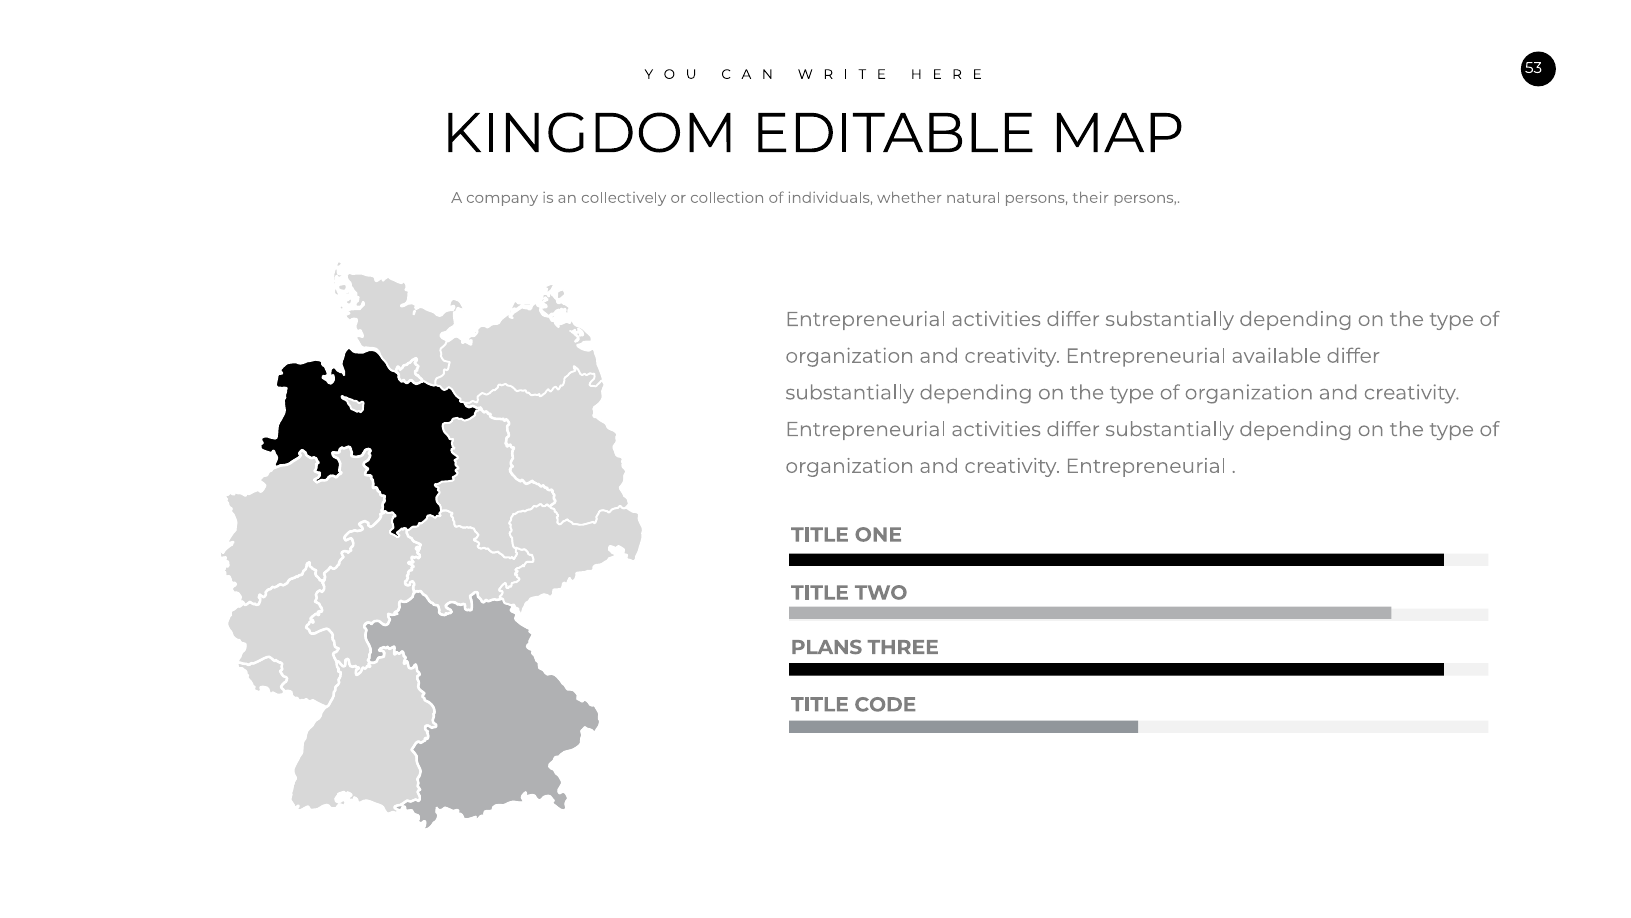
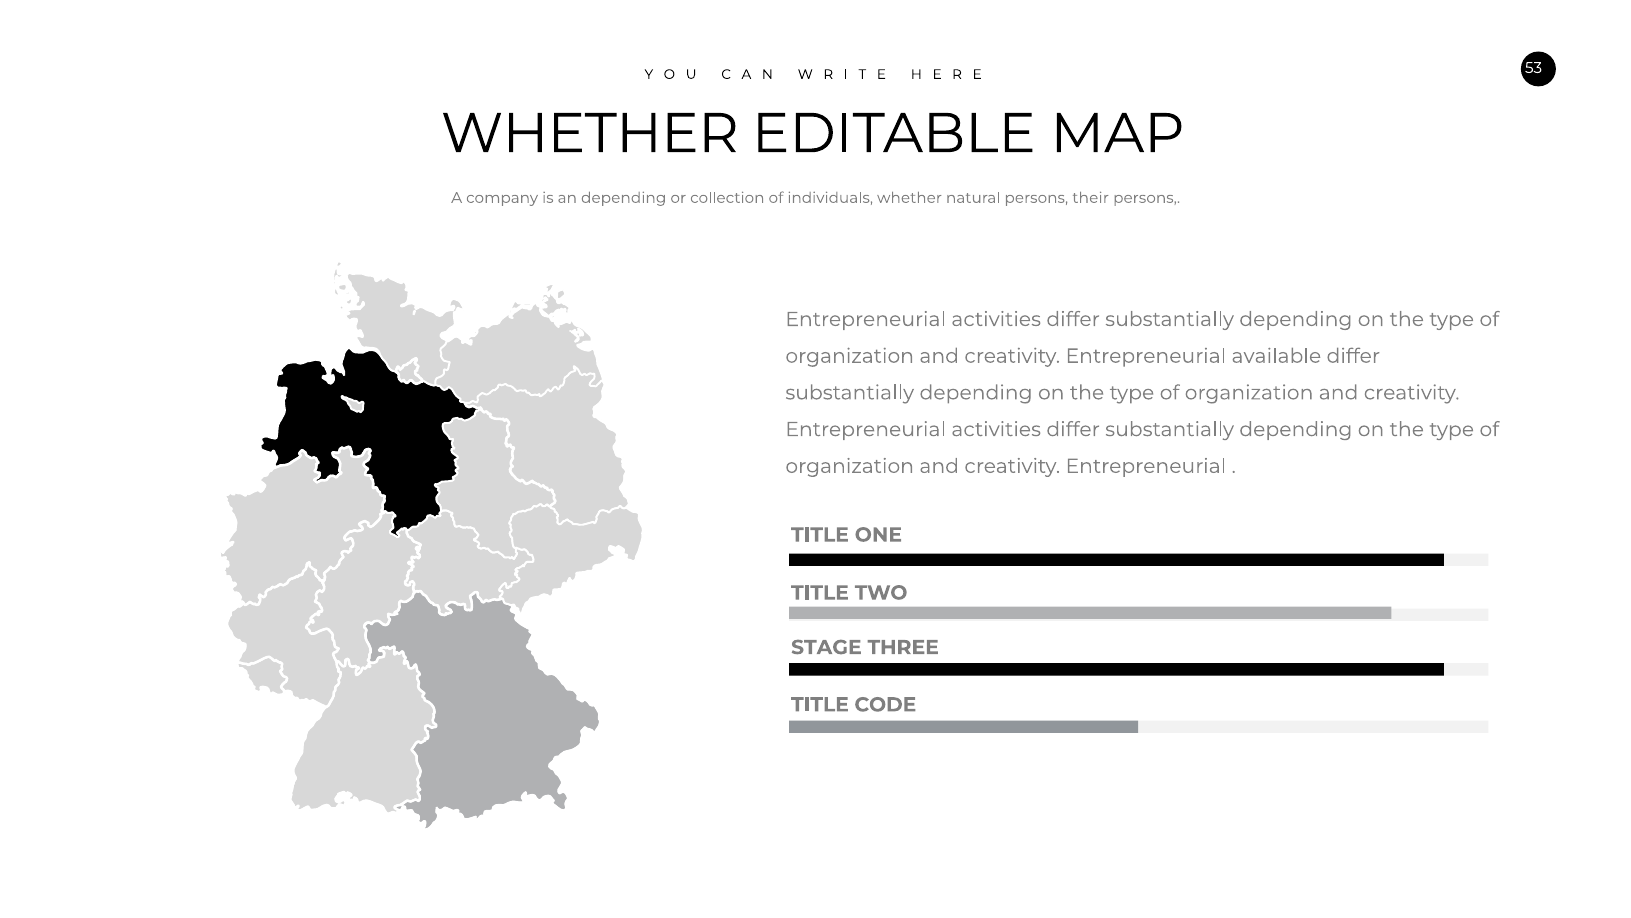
KINGDOM at (589, 134): KINGDOM -> WHETHER
an collectively: collectively -> depending
PLANS: PLANS -> STAGE
